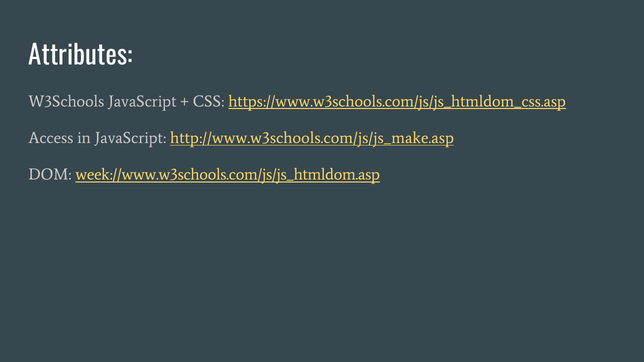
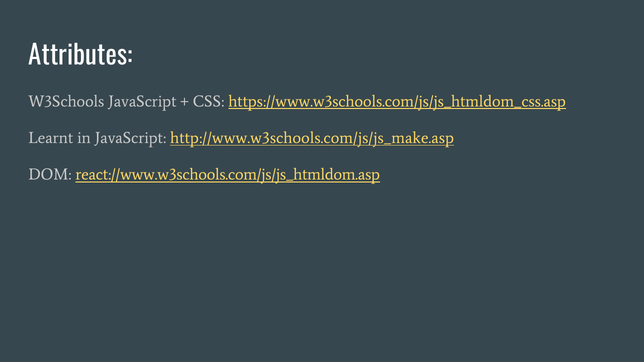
Access: Access -> Learnt
week://www.w3schools.com/js/js_htmldom.asp: week://www.w3schools.com/js/js_htmldom.asp -> react://www.w3schools.com/js/js_htmldom.asp
